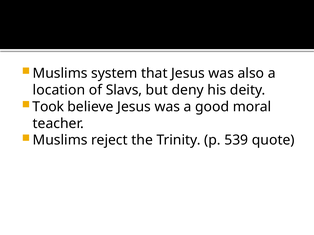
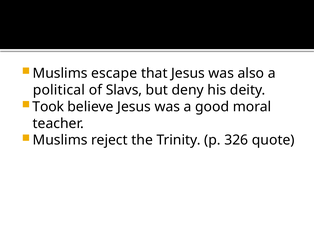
system: system -> escape
location: location -> political
539: 539 -> 326
